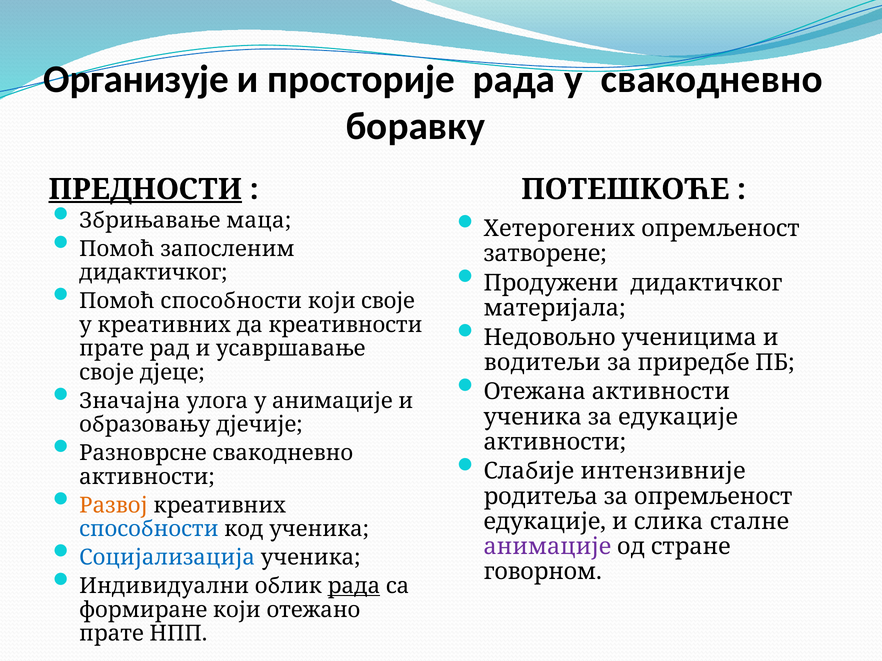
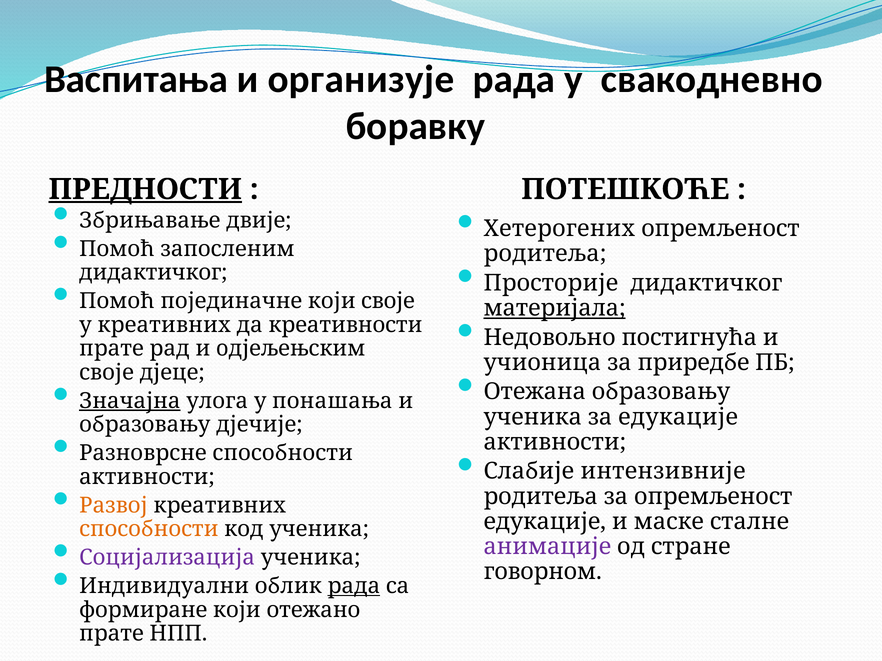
Организује: Организује -> Васпитања
просторије: просторије -> организује
маца: маца -> двије
затворене at (545, 254): затворене -> родитеља
Продужени: Продужени -> Просторије
Помоћ способности: способности -> појединачне
материјала underline: none -> present
ученицима: ученицима -> постигнућа
усавршавање: усавршавање -> oдјељењским
водитељи: водитељи -> учионица
Отежана активности: активности -> образовању
Значајна underline: none -> present
у анимације: анимације -> понашања
Разноврсне свакодневно: свакодневно -> способности
слика: слика -> маске
способности at (149, 530) colour: blue -> orange
Социјализација colour: blue -> purple
